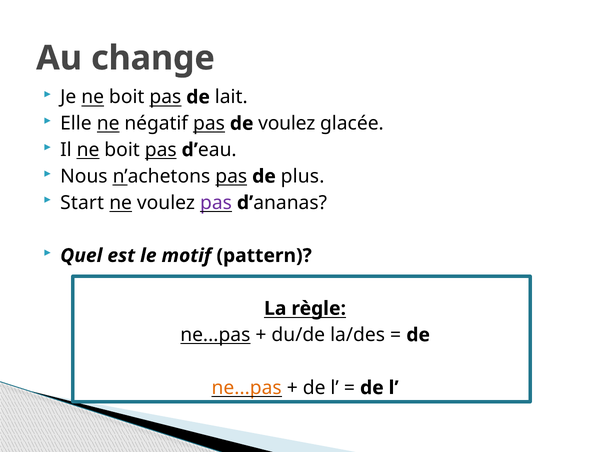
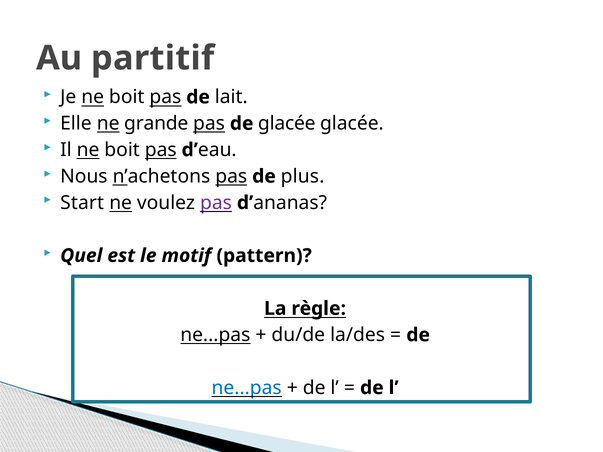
change: change -> partitif
négatif: négatif -> grande
de voulez: voulez -> glacée
ne...pas at (247, 388) colour: orange -> blue
